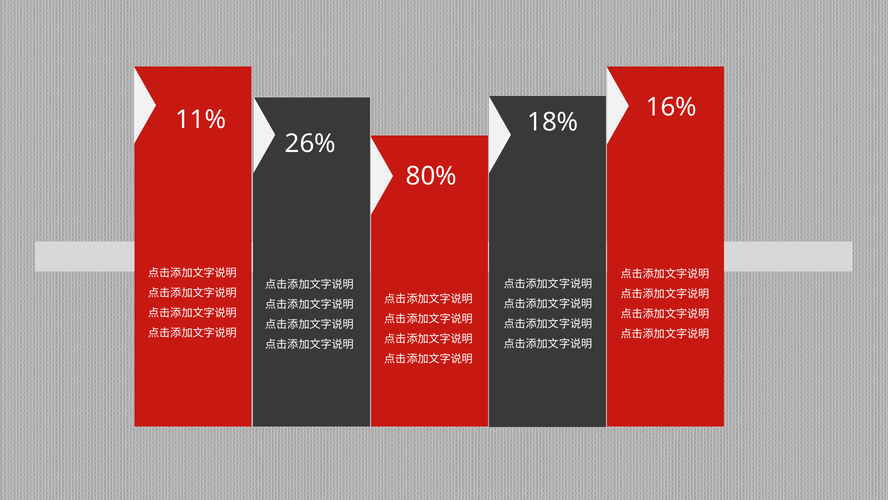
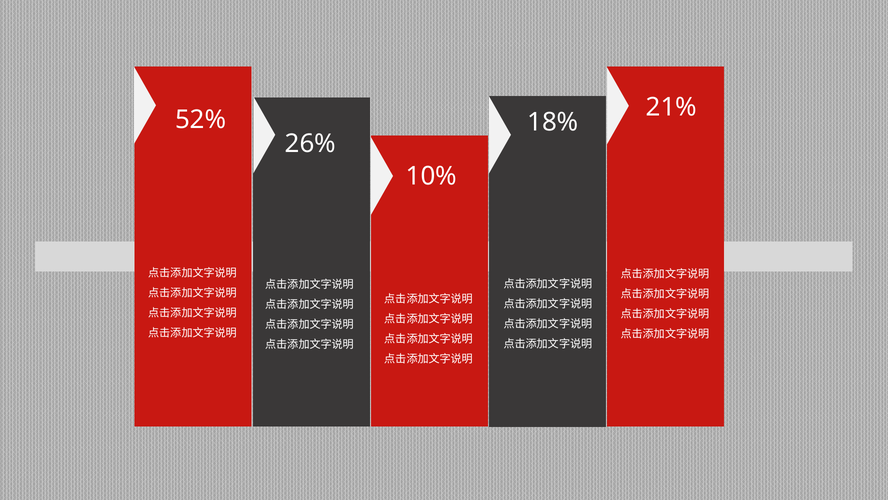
16%: 16% -> 21%
11%: 11% -> 52%
80%: 80% -> 10%
